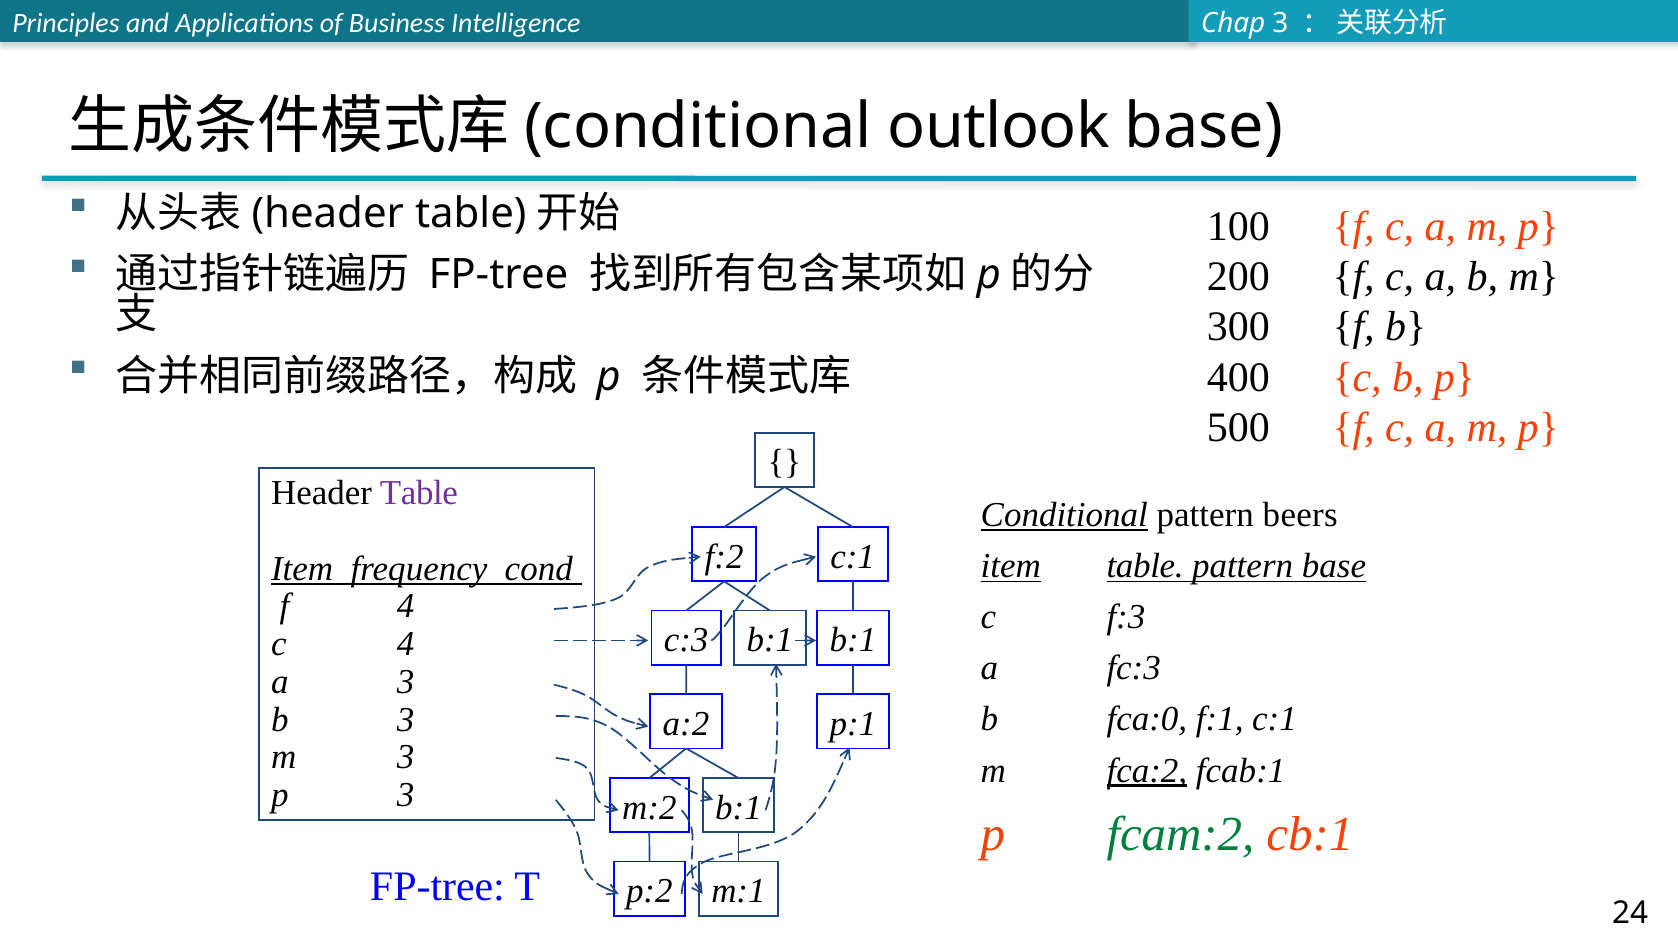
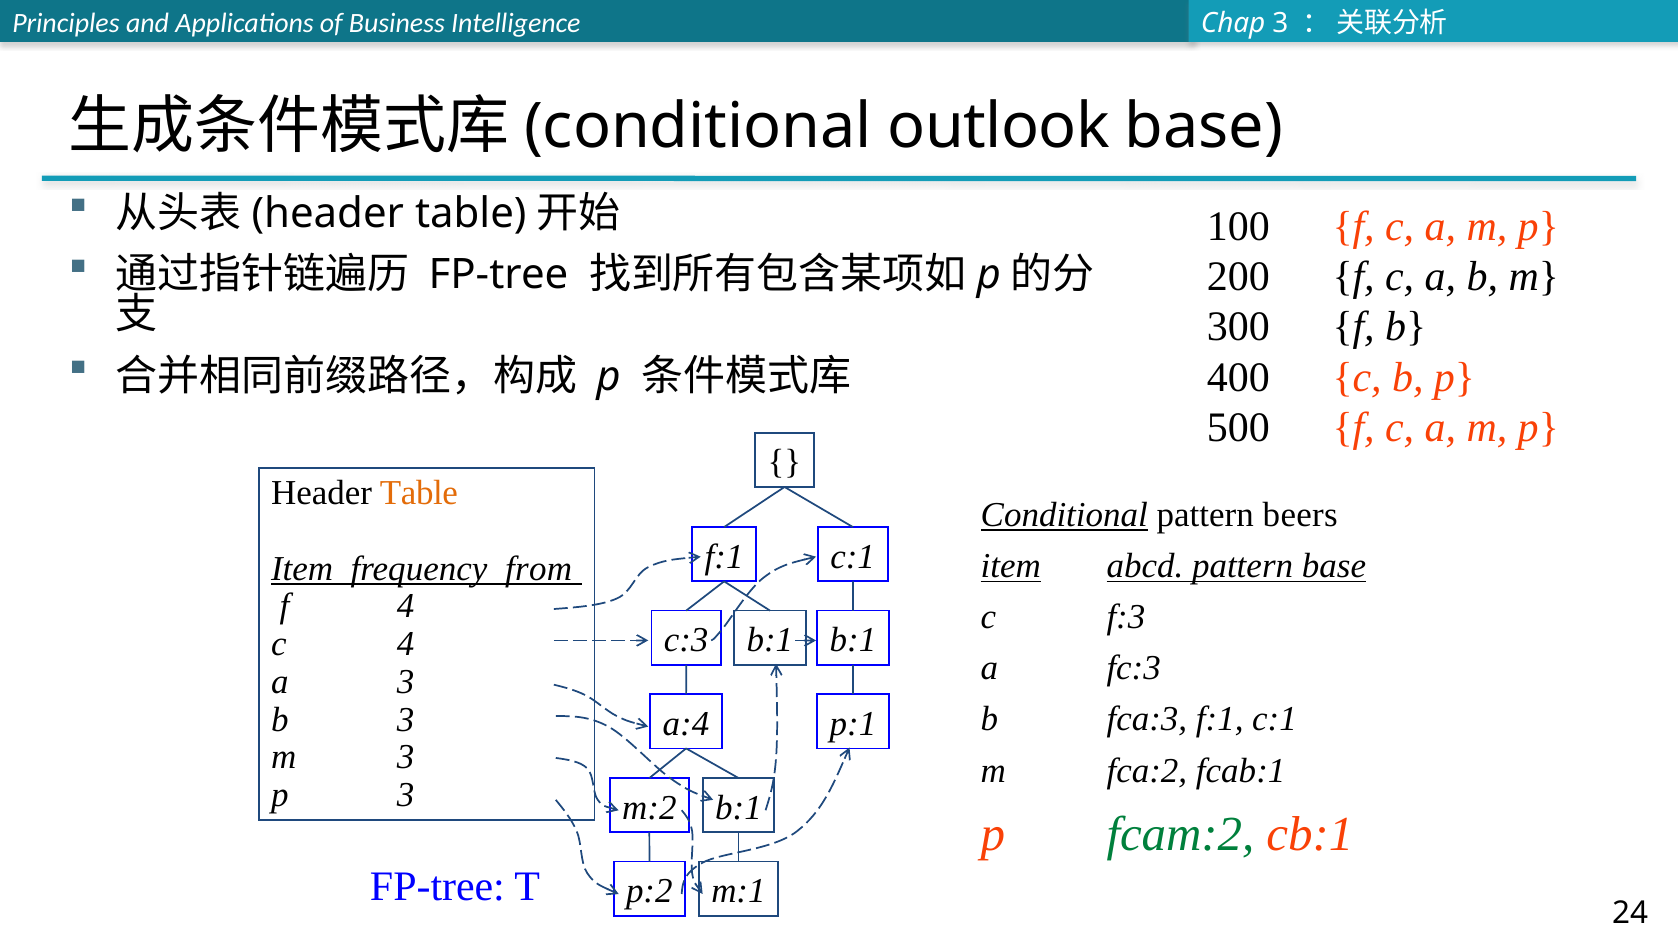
Table at (419, 493) colour: purple -> orange
f:2 at (724, 557): f:2 -> f:1
item table: table -> abcd
cond: cond -> from
fca:0: fca:0 -> fca:3
a:2: a:2 -> a:4
fca:2 underline: present -> none
